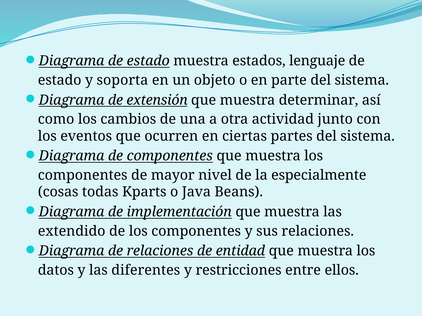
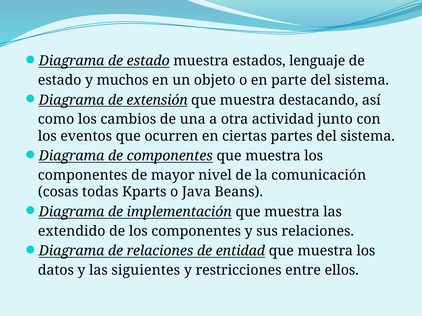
soporta: soporta -> muchos
determinar: determinar -> destacando
especialmente: especialmente -> comunicación
diferentes: diferentes -> siguientes
